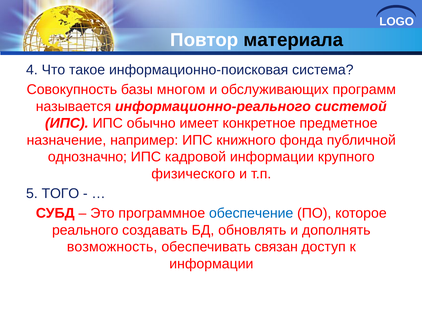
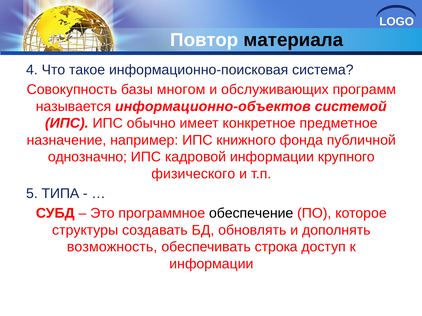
информационно-реального: информационно-реального -> информационно-объектов
ТОГО: ТОГО -> ТИПА
обеспечение colour: blue -> black
реального: реального -> структуры
связан: связан -> строка
